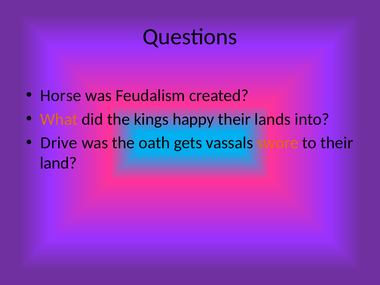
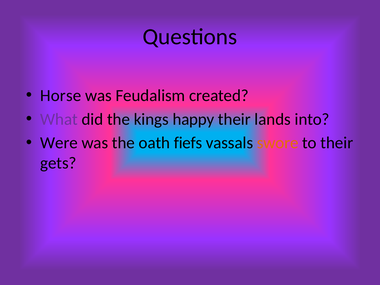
What colour: orange -> purple
Drive: Drive -> Were
gets: gets -> fiefs
land: land -> gets
